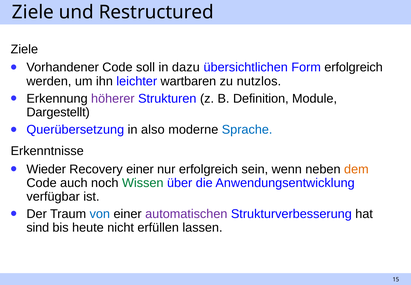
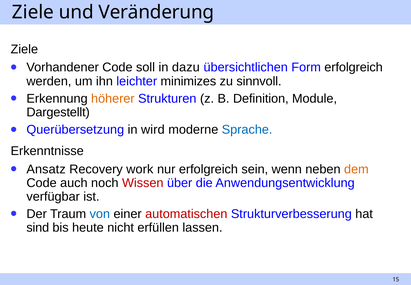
Restructured: Restructured -> Veränderung
wartbaren: wartbaren -> minimizes
nutzlos: nutzlos -> sinnvoll
höherer colour: purple -> orange
also: also -> wird
Wieder: Wieder -> Ansatz
Recovery einer: einer -> work
Wissen colour: green -> red
automatischen colour: purple -> red
